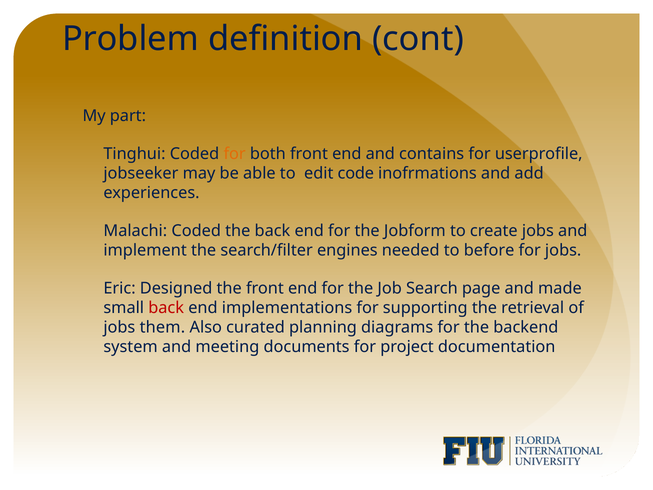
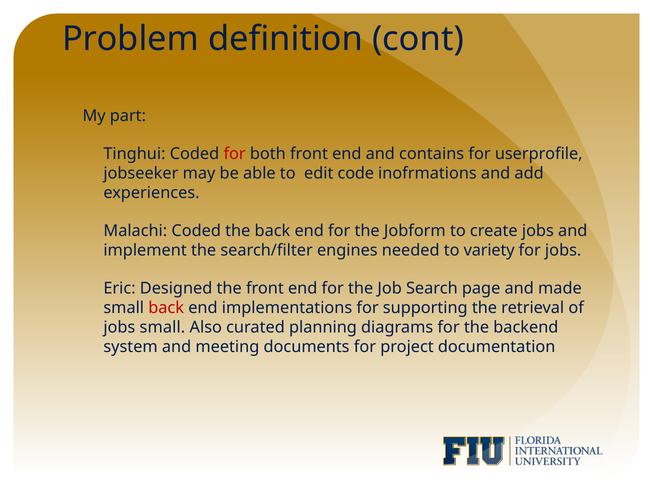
for at (235, 154) colour: orange -> red
before: before -> variety
jobs them: them -> small
